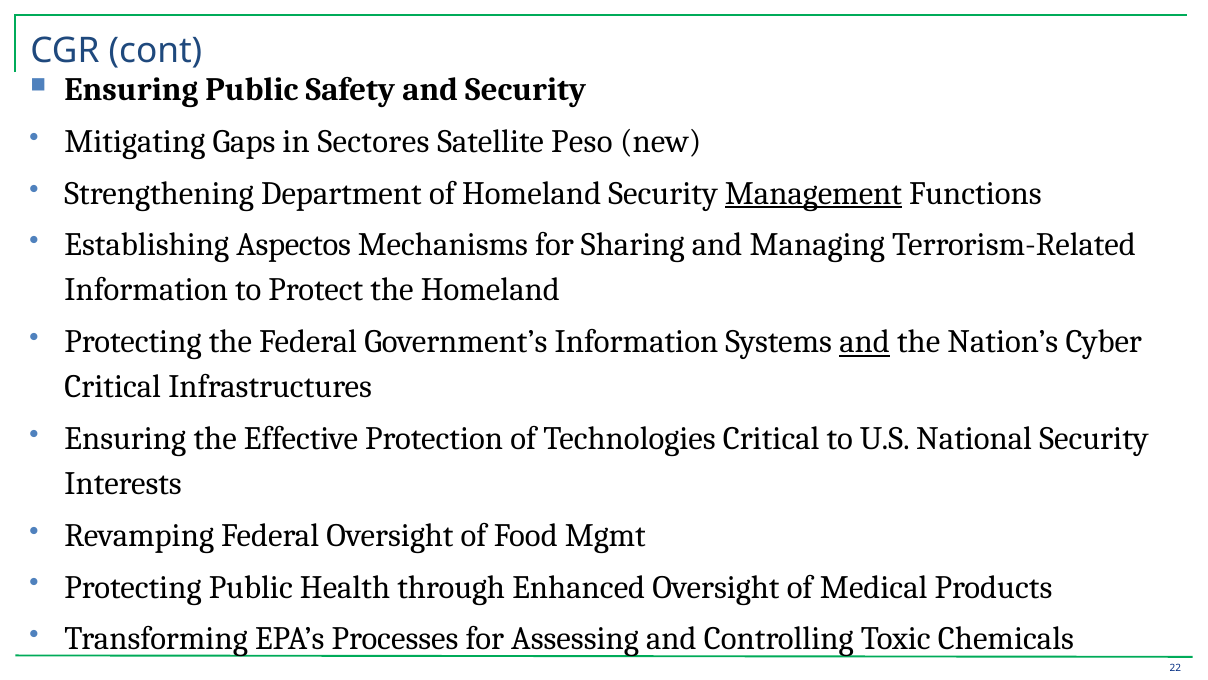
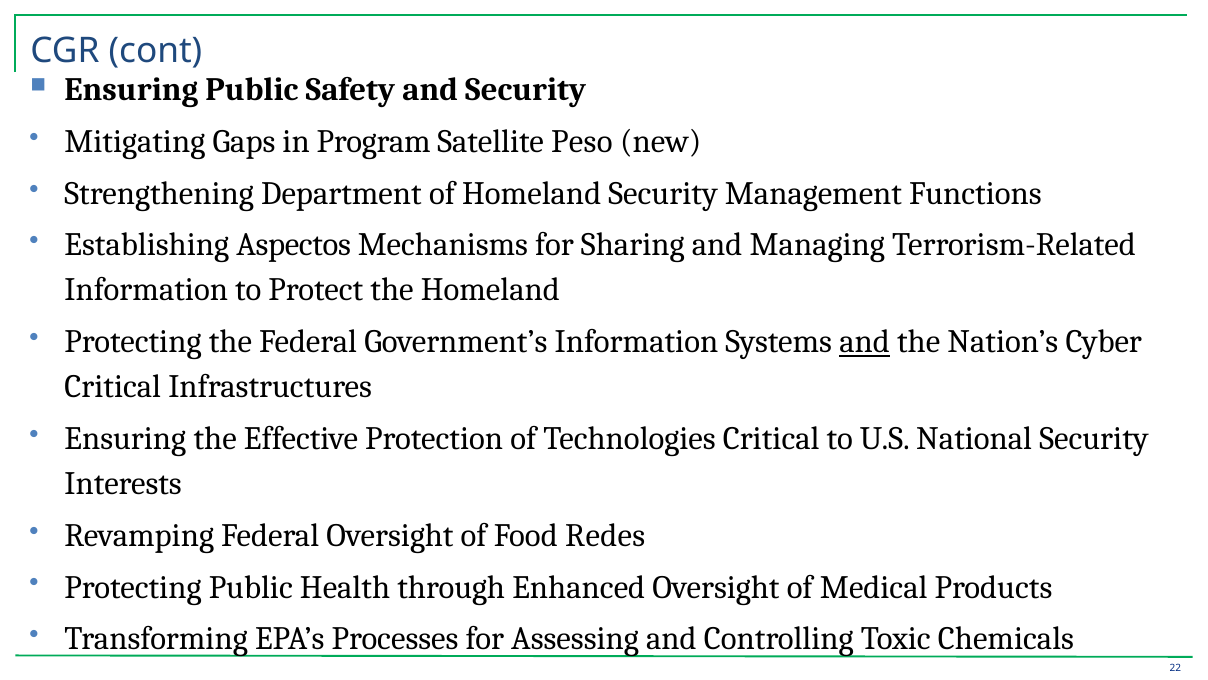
Sectores: Sectores -> Program
Management underline: present -> none
Mgmt: Mgmt -> Redes
